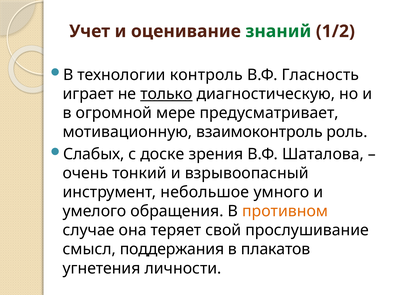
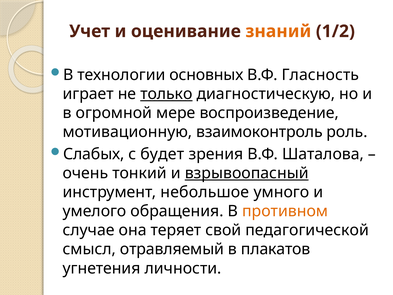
знаний colour: green -> orange
контроль: контроль -> основных
предусматривает: предусматривает -> воспроизведение
доске: доске -> будет
взрывоопасный underline: none -> present
прослушивание: прослушивание -> педагогической
поддержания: поддержания -> отравляемый
